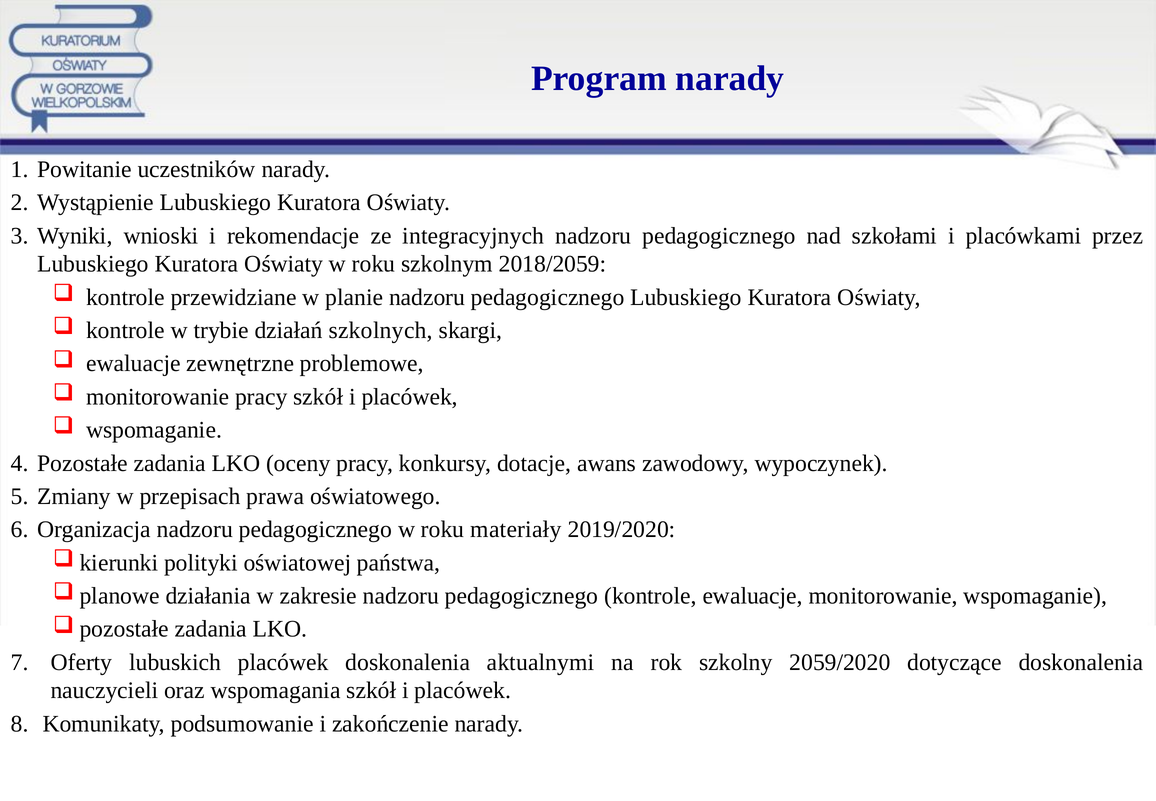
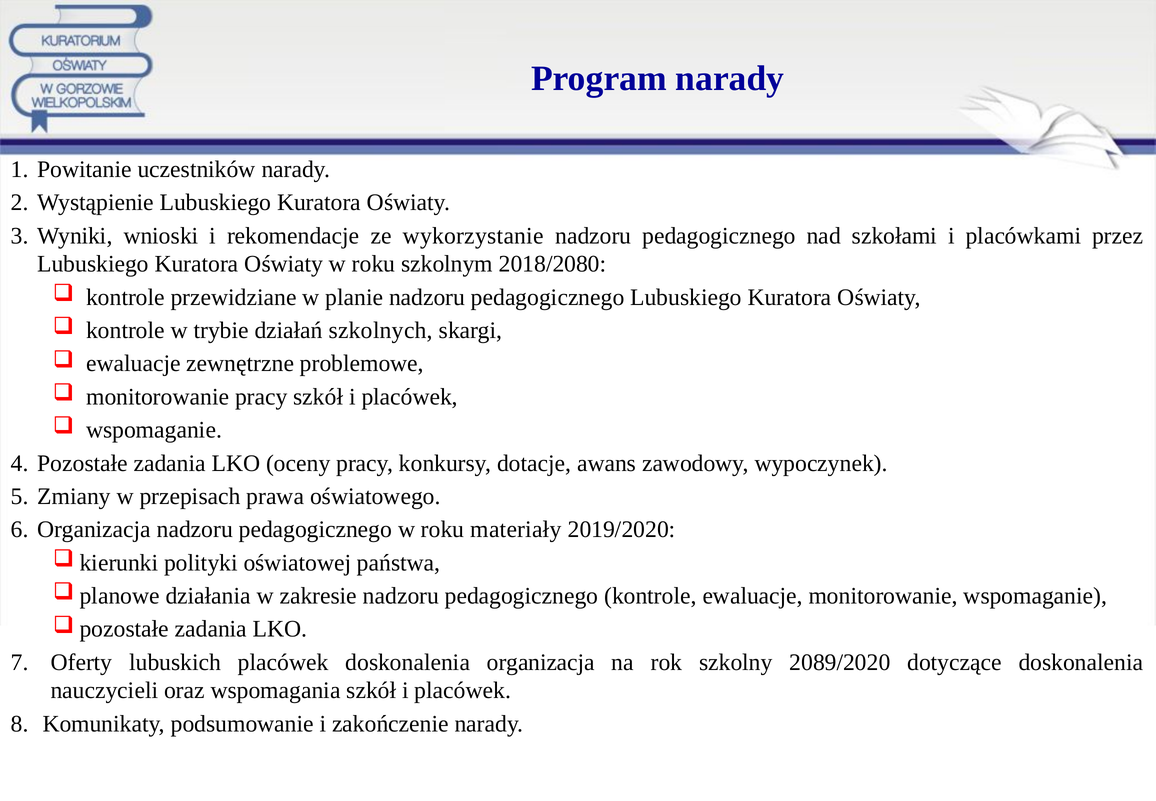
integracyjnych: integracyjnych -> wykorzystanie
2018/2059: 2018/2059 -> 2018/2080
doskonalenia aktualnymi: aktualnymi -> organizacja
2059/2020: 2059/2020 -> 2089/2020
